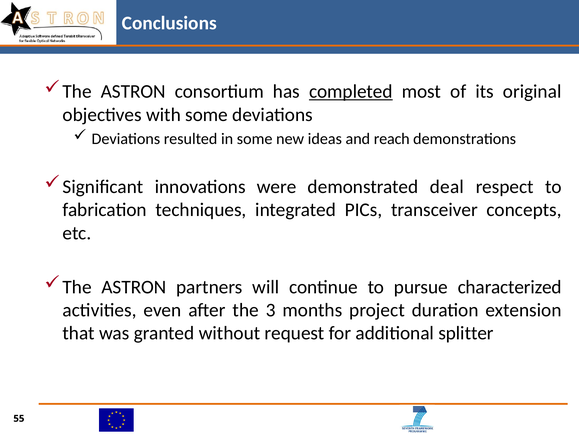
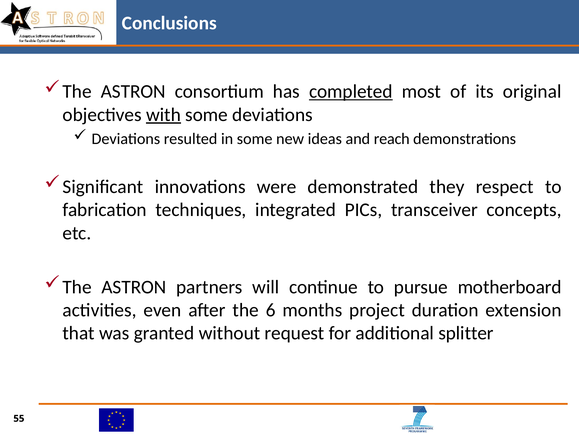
with underline: none -> present
deal: deal -> they
characterized: characterized -> motherboard
3: 3 -> 6
